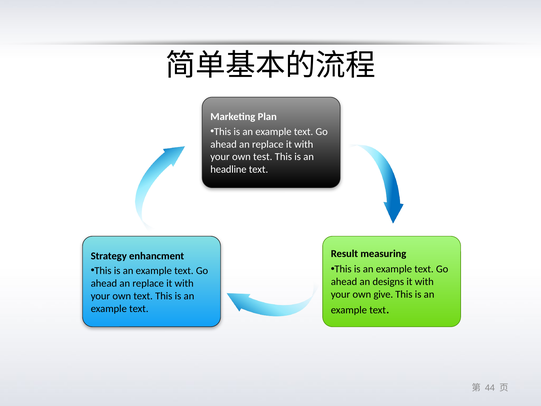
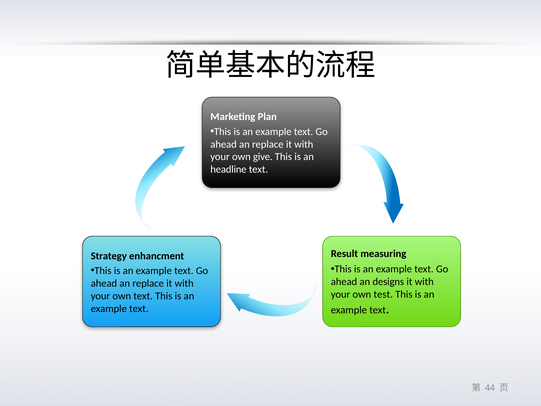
test: test -> give
give: give -> test
